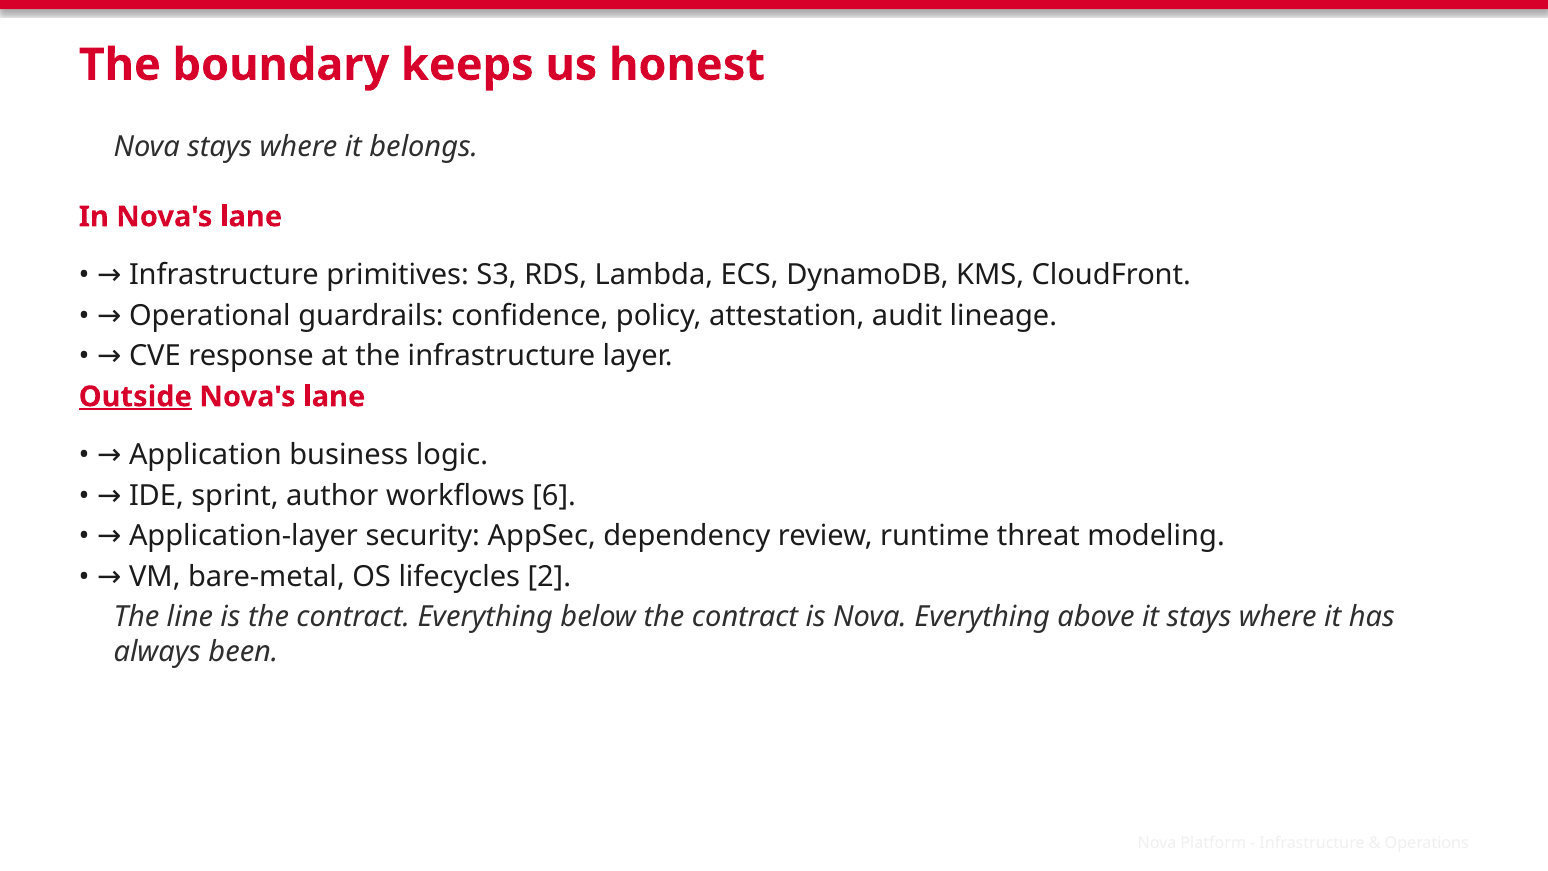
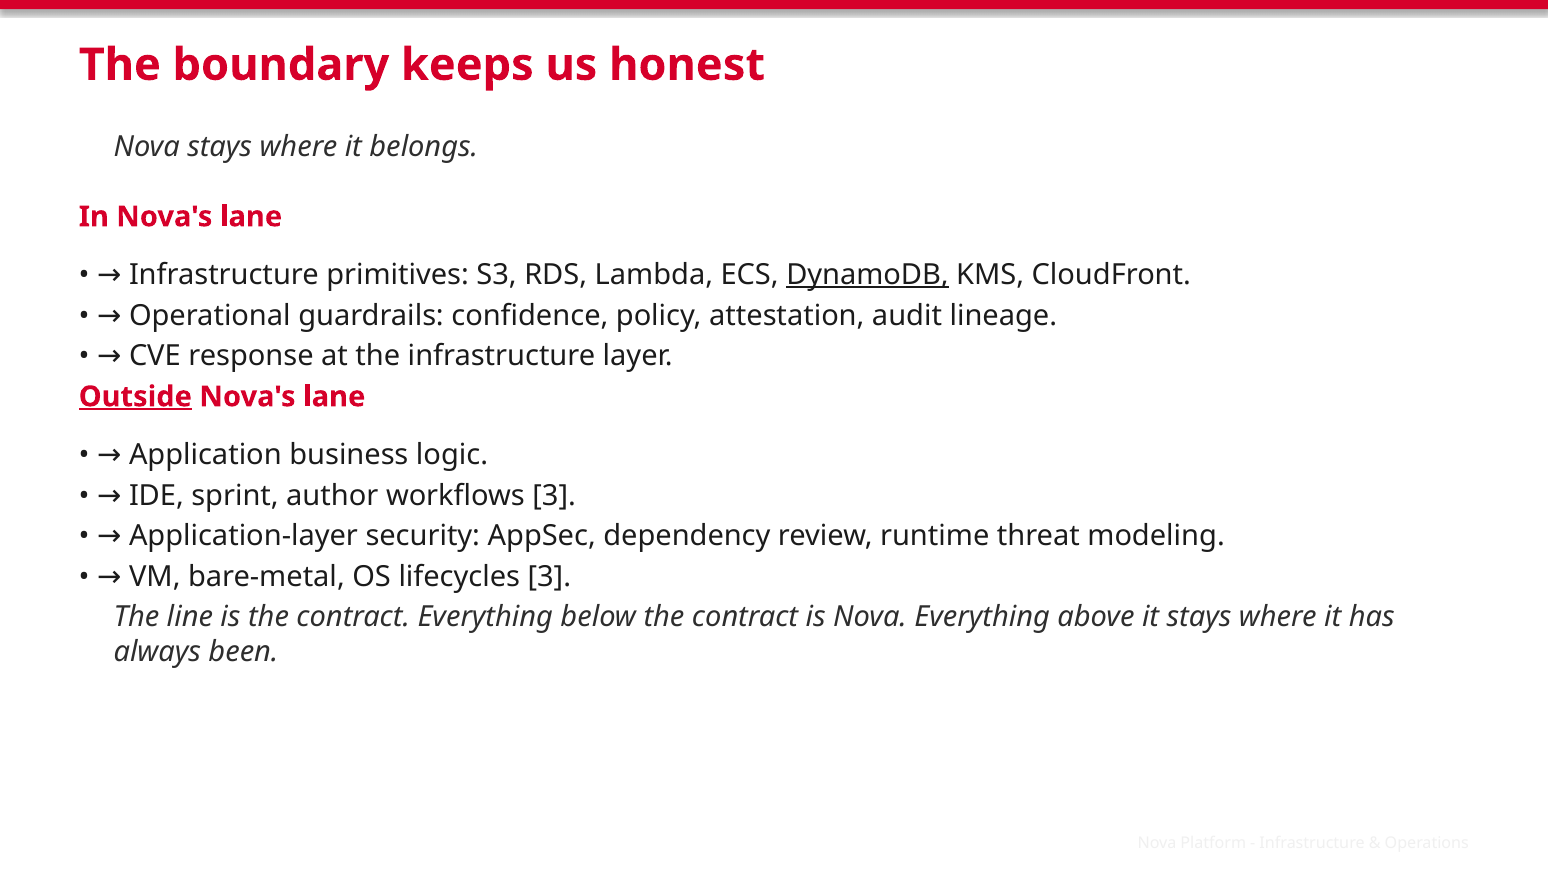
DynamoDB underline: none -> present
workflows 6: 6 -> 3
lifecycles 2: 2 -> 3
